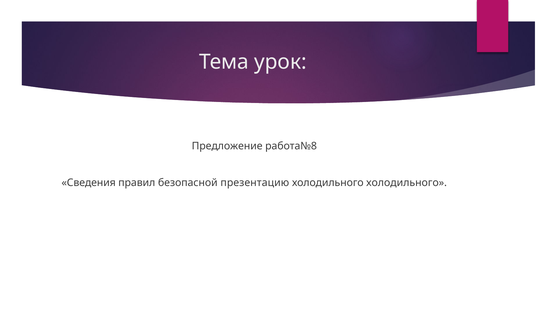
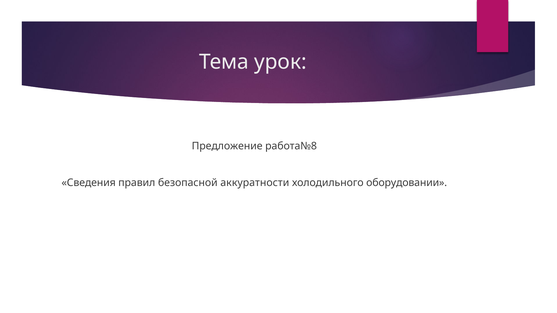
презентацию: презентацию -> аккуратности
холодильного холодильного: холодильного -> оборудовании
